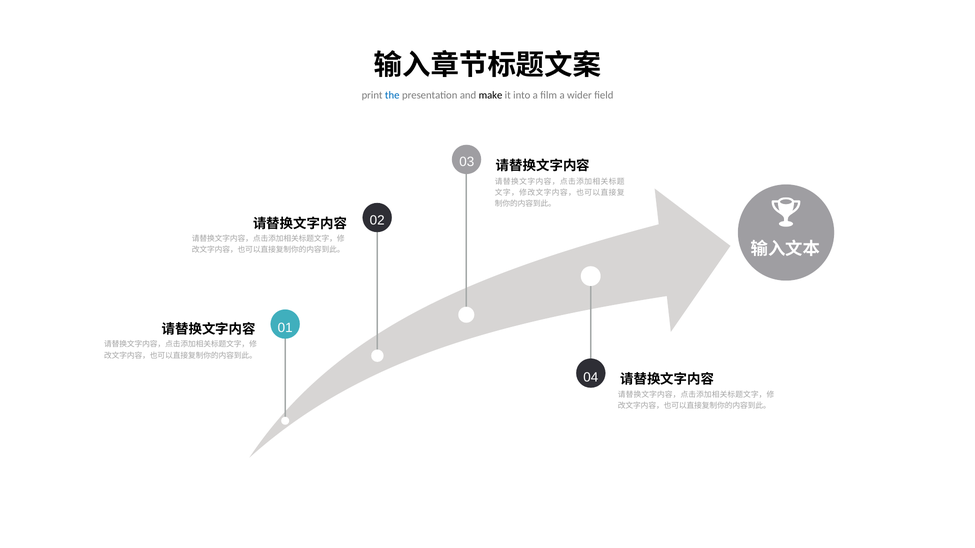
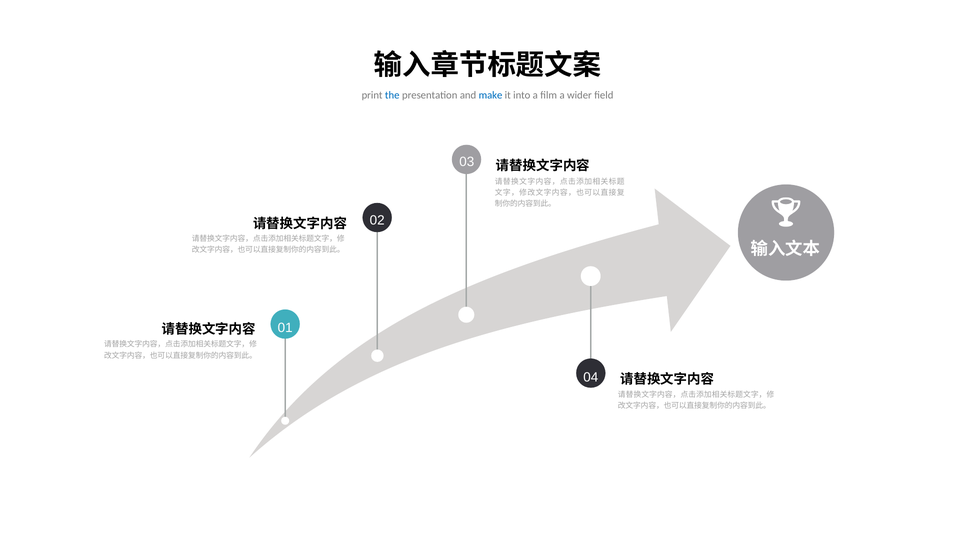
make colour: black -> blue
